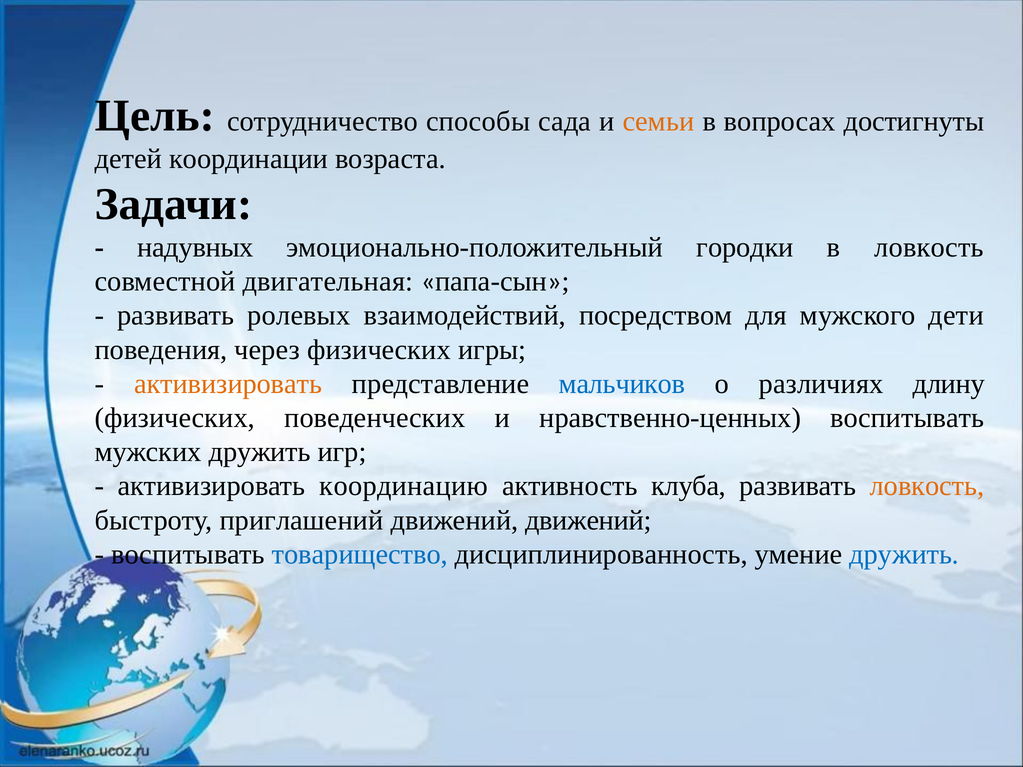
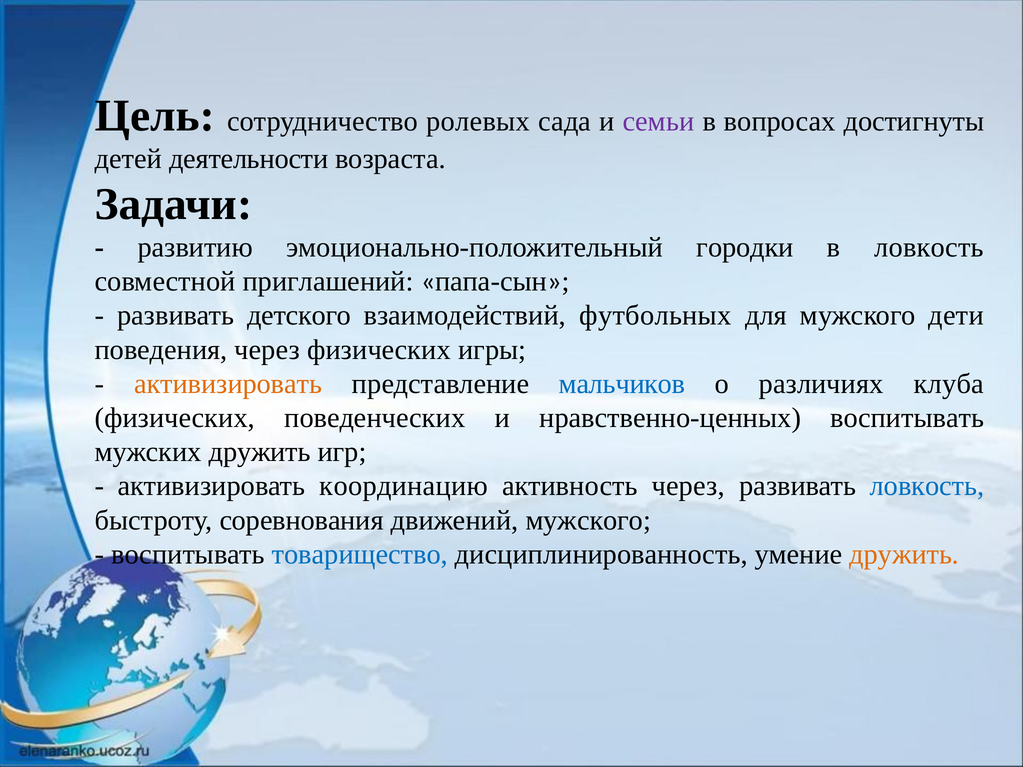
способы: способы -> ролевых
семьи colour: orange -> purple
координации: координации -> деятельности
надувных: надувных -> развитию
двигательная: двигательная -> приглашений
ролевых: ролевых -> детского
посредством: посредством -> футбольных
длину: длину -> клуба
активность клуба: клуба -> через
ловкость at (927, 486) colour: orange -> blue
приглашений: приглашений -> соревнования
движений движений: движений -> мужского
дружить at (904, 554) colour: blue -> orange
